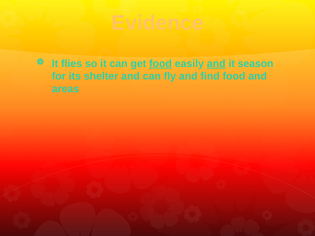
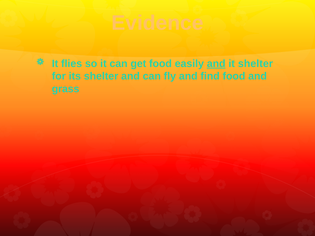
food at (160, 64) underline: present -> none
it season: season -> shelter
areas: areas -> grass
